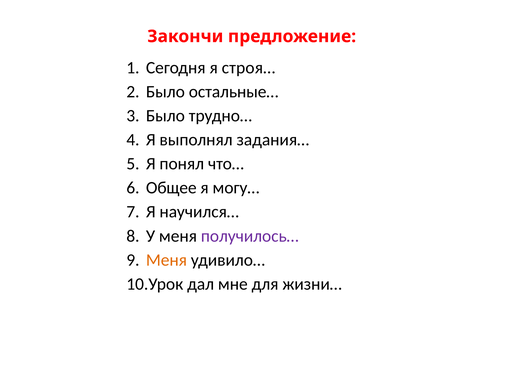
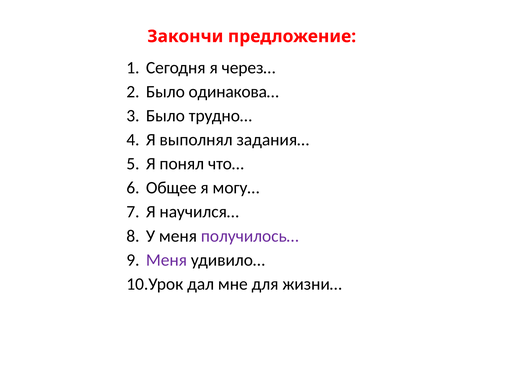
строя…: строя… -> через…
остальные…: остальные… -> одинакова…
Меня at (166, 260) colour: orange -> purple
